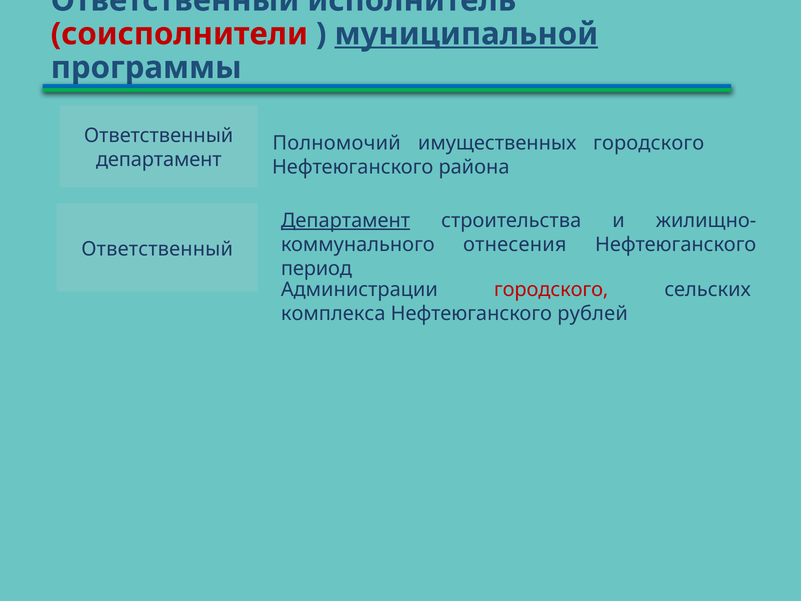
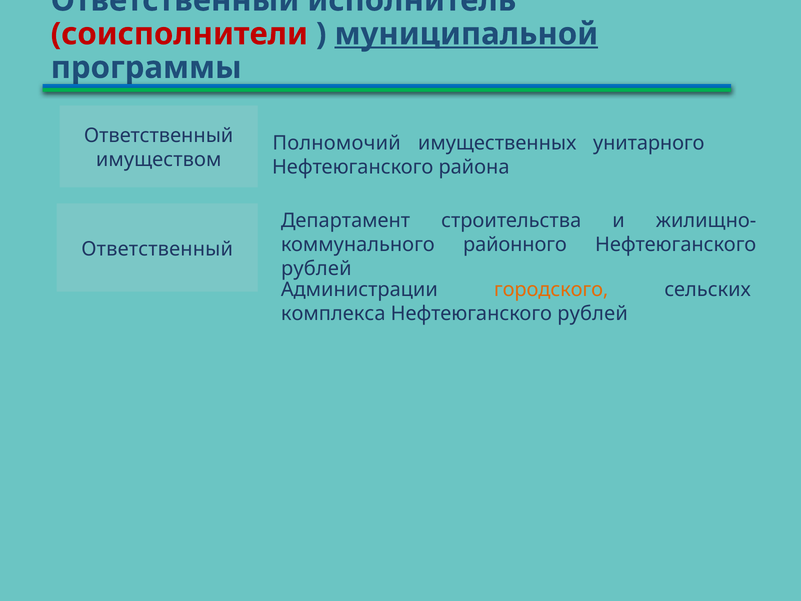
имущественных городского: городского -> унитарного
департамент at (159, 160): департамент -> имуществом
Департамент at (346, 221) underline: present -> none
отнесения: отнесения -> районного
период at (316, 269): период -> рублей
городского at (551, 289) colour: red -> orange
